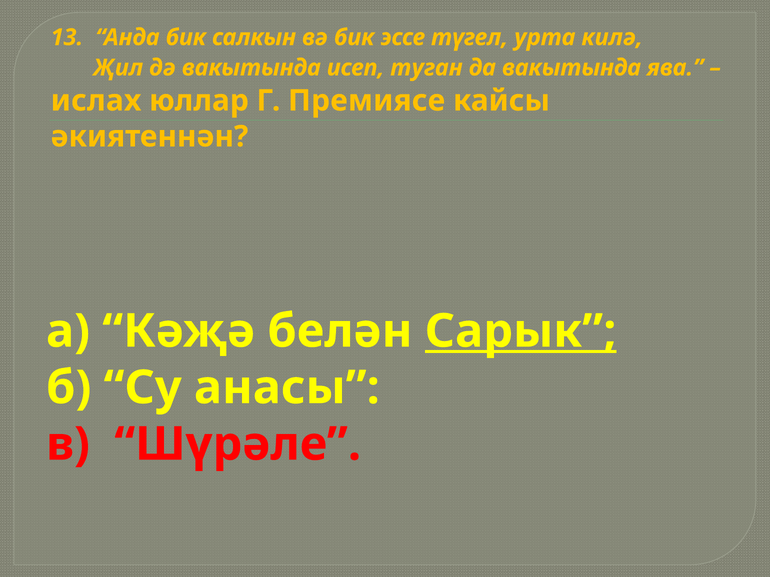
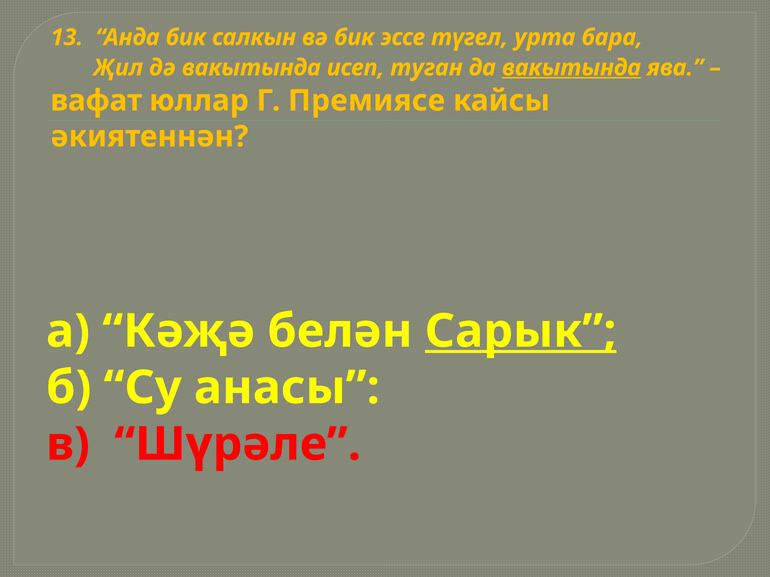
килә: килә -> бара
вакытында at (572, 68) underline: none -> present
ислах: ислах -> вафат
